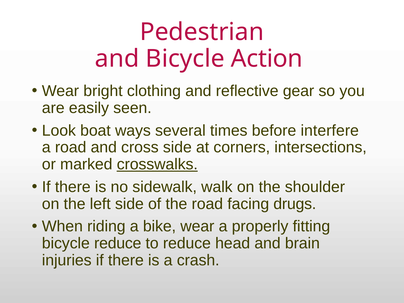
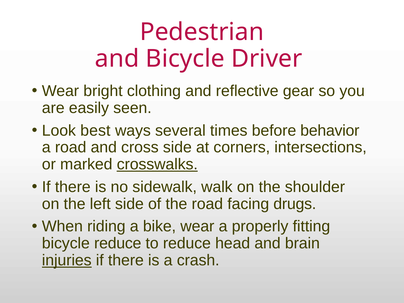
Action: Action -> Driver
boat: boat -> best
interfere: interfere -> behavior
injuries underline: none -> present
